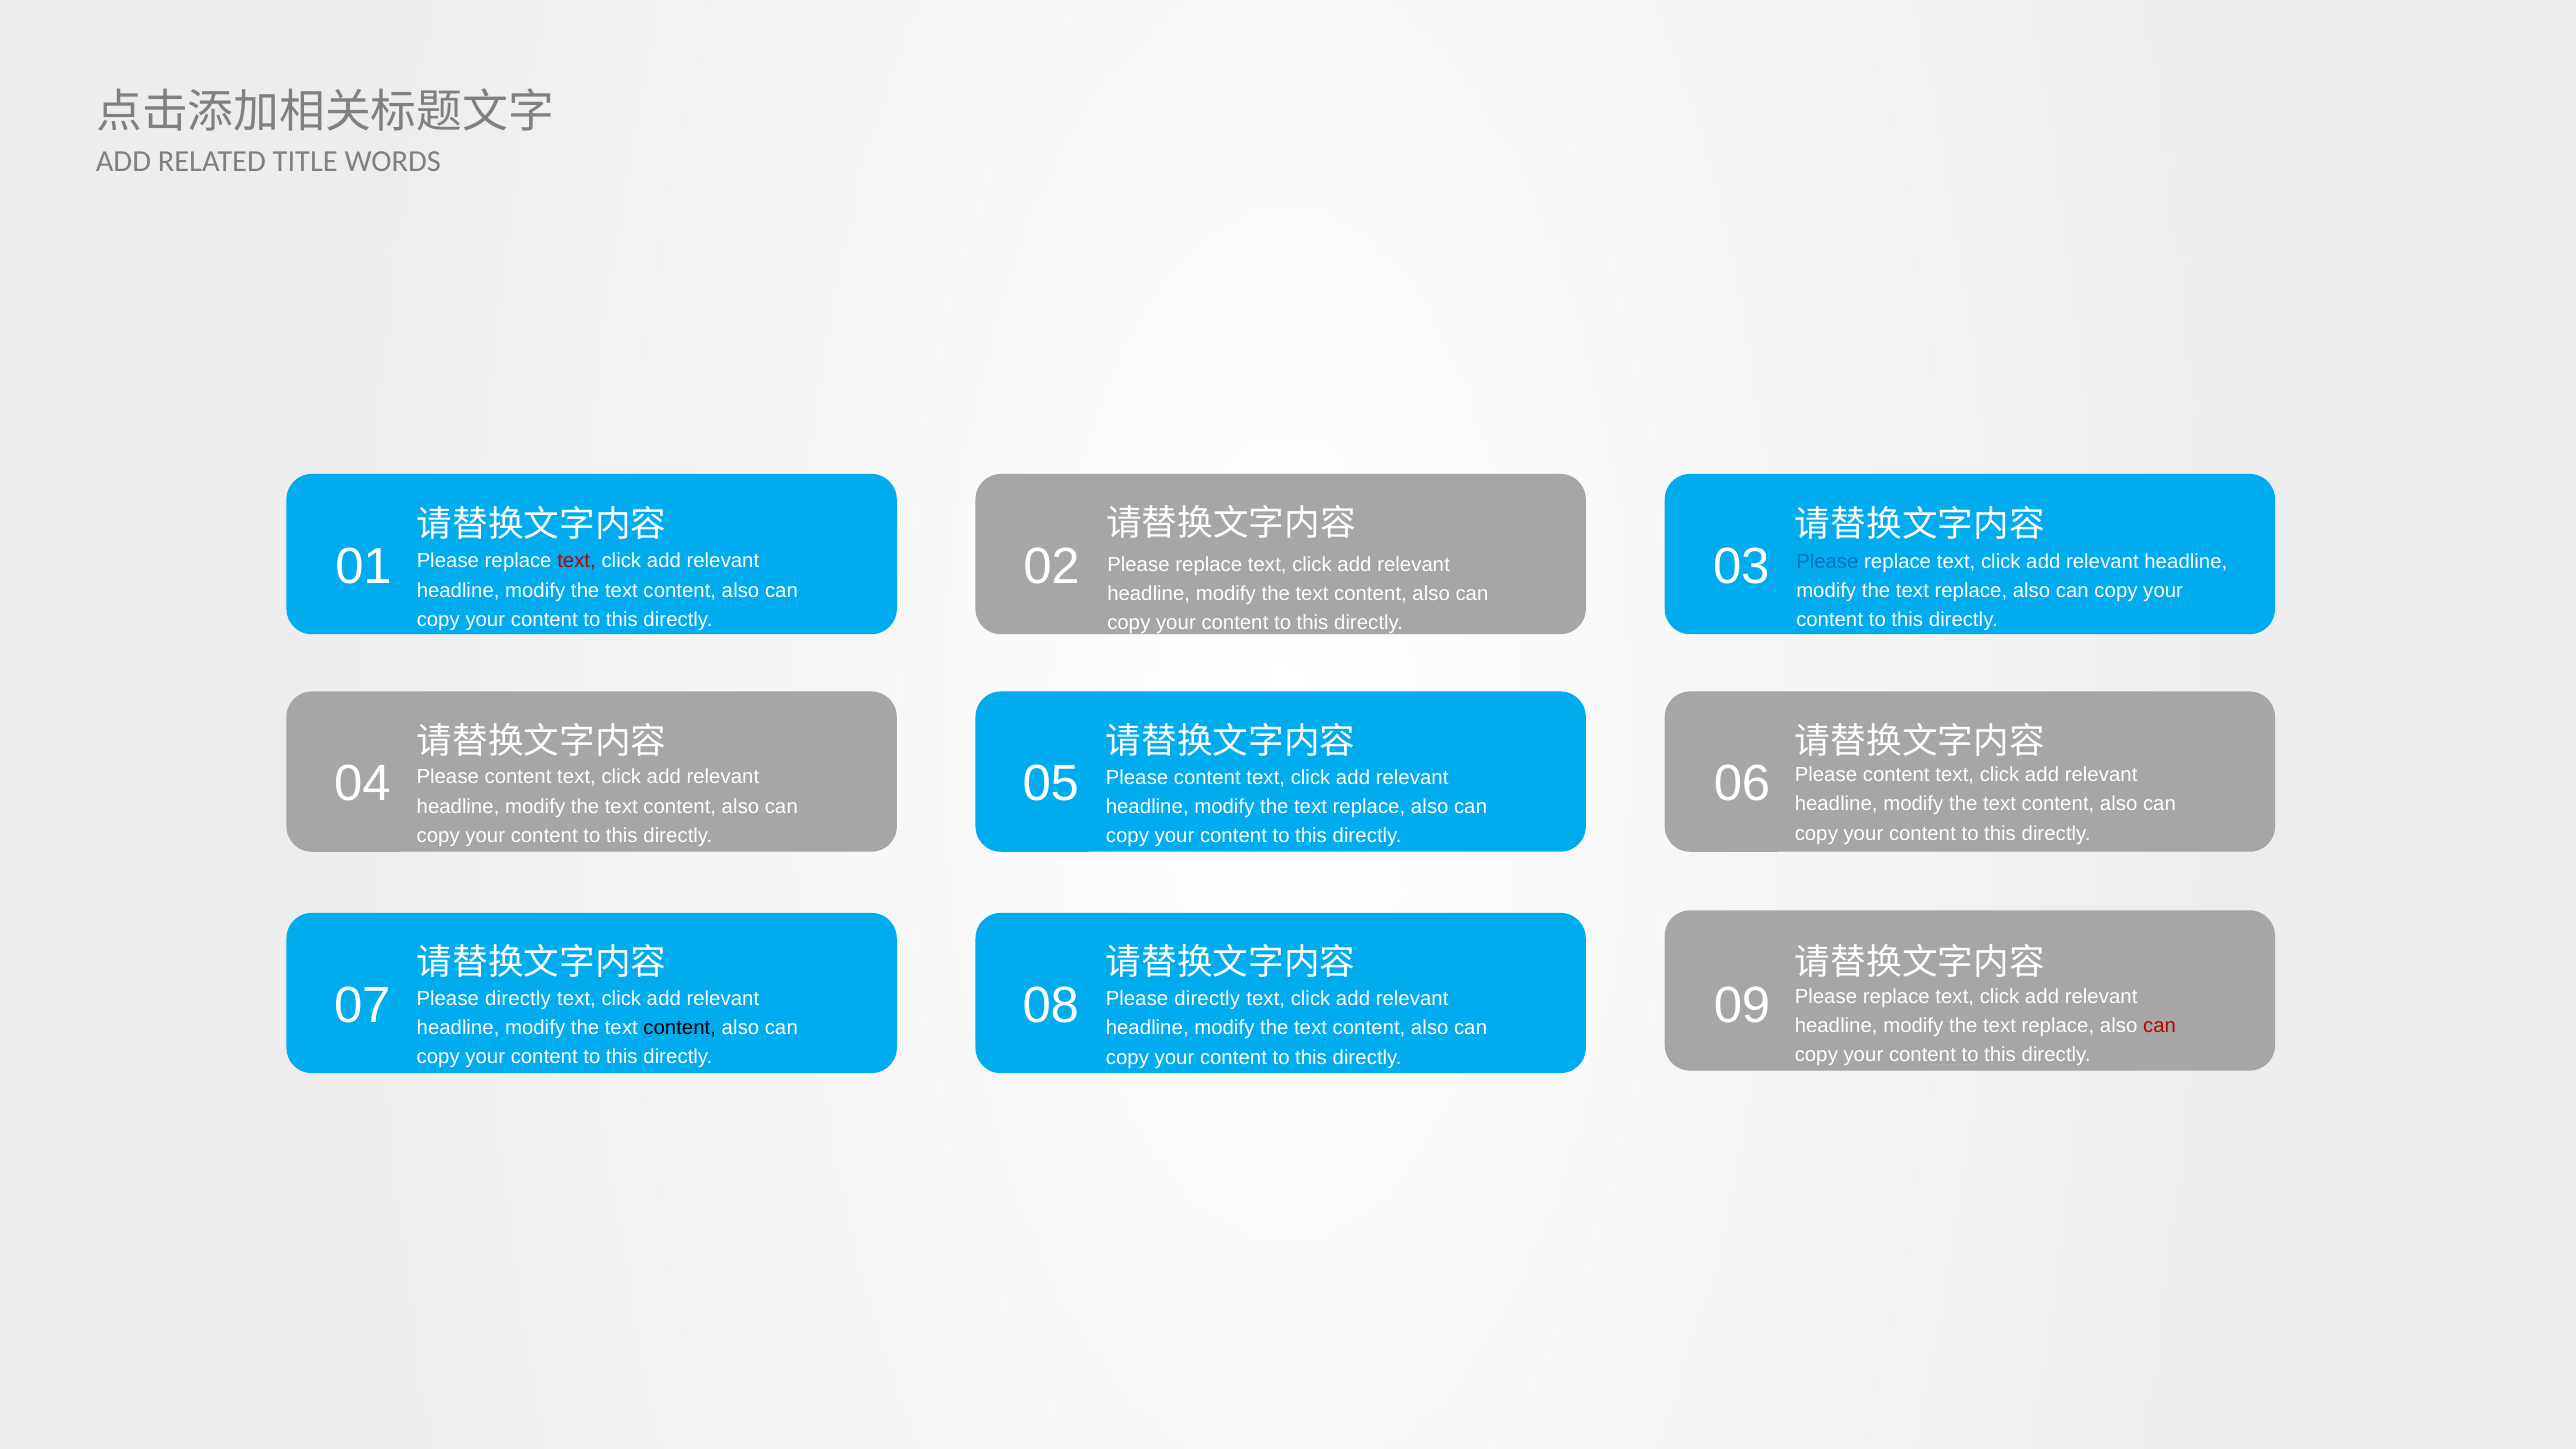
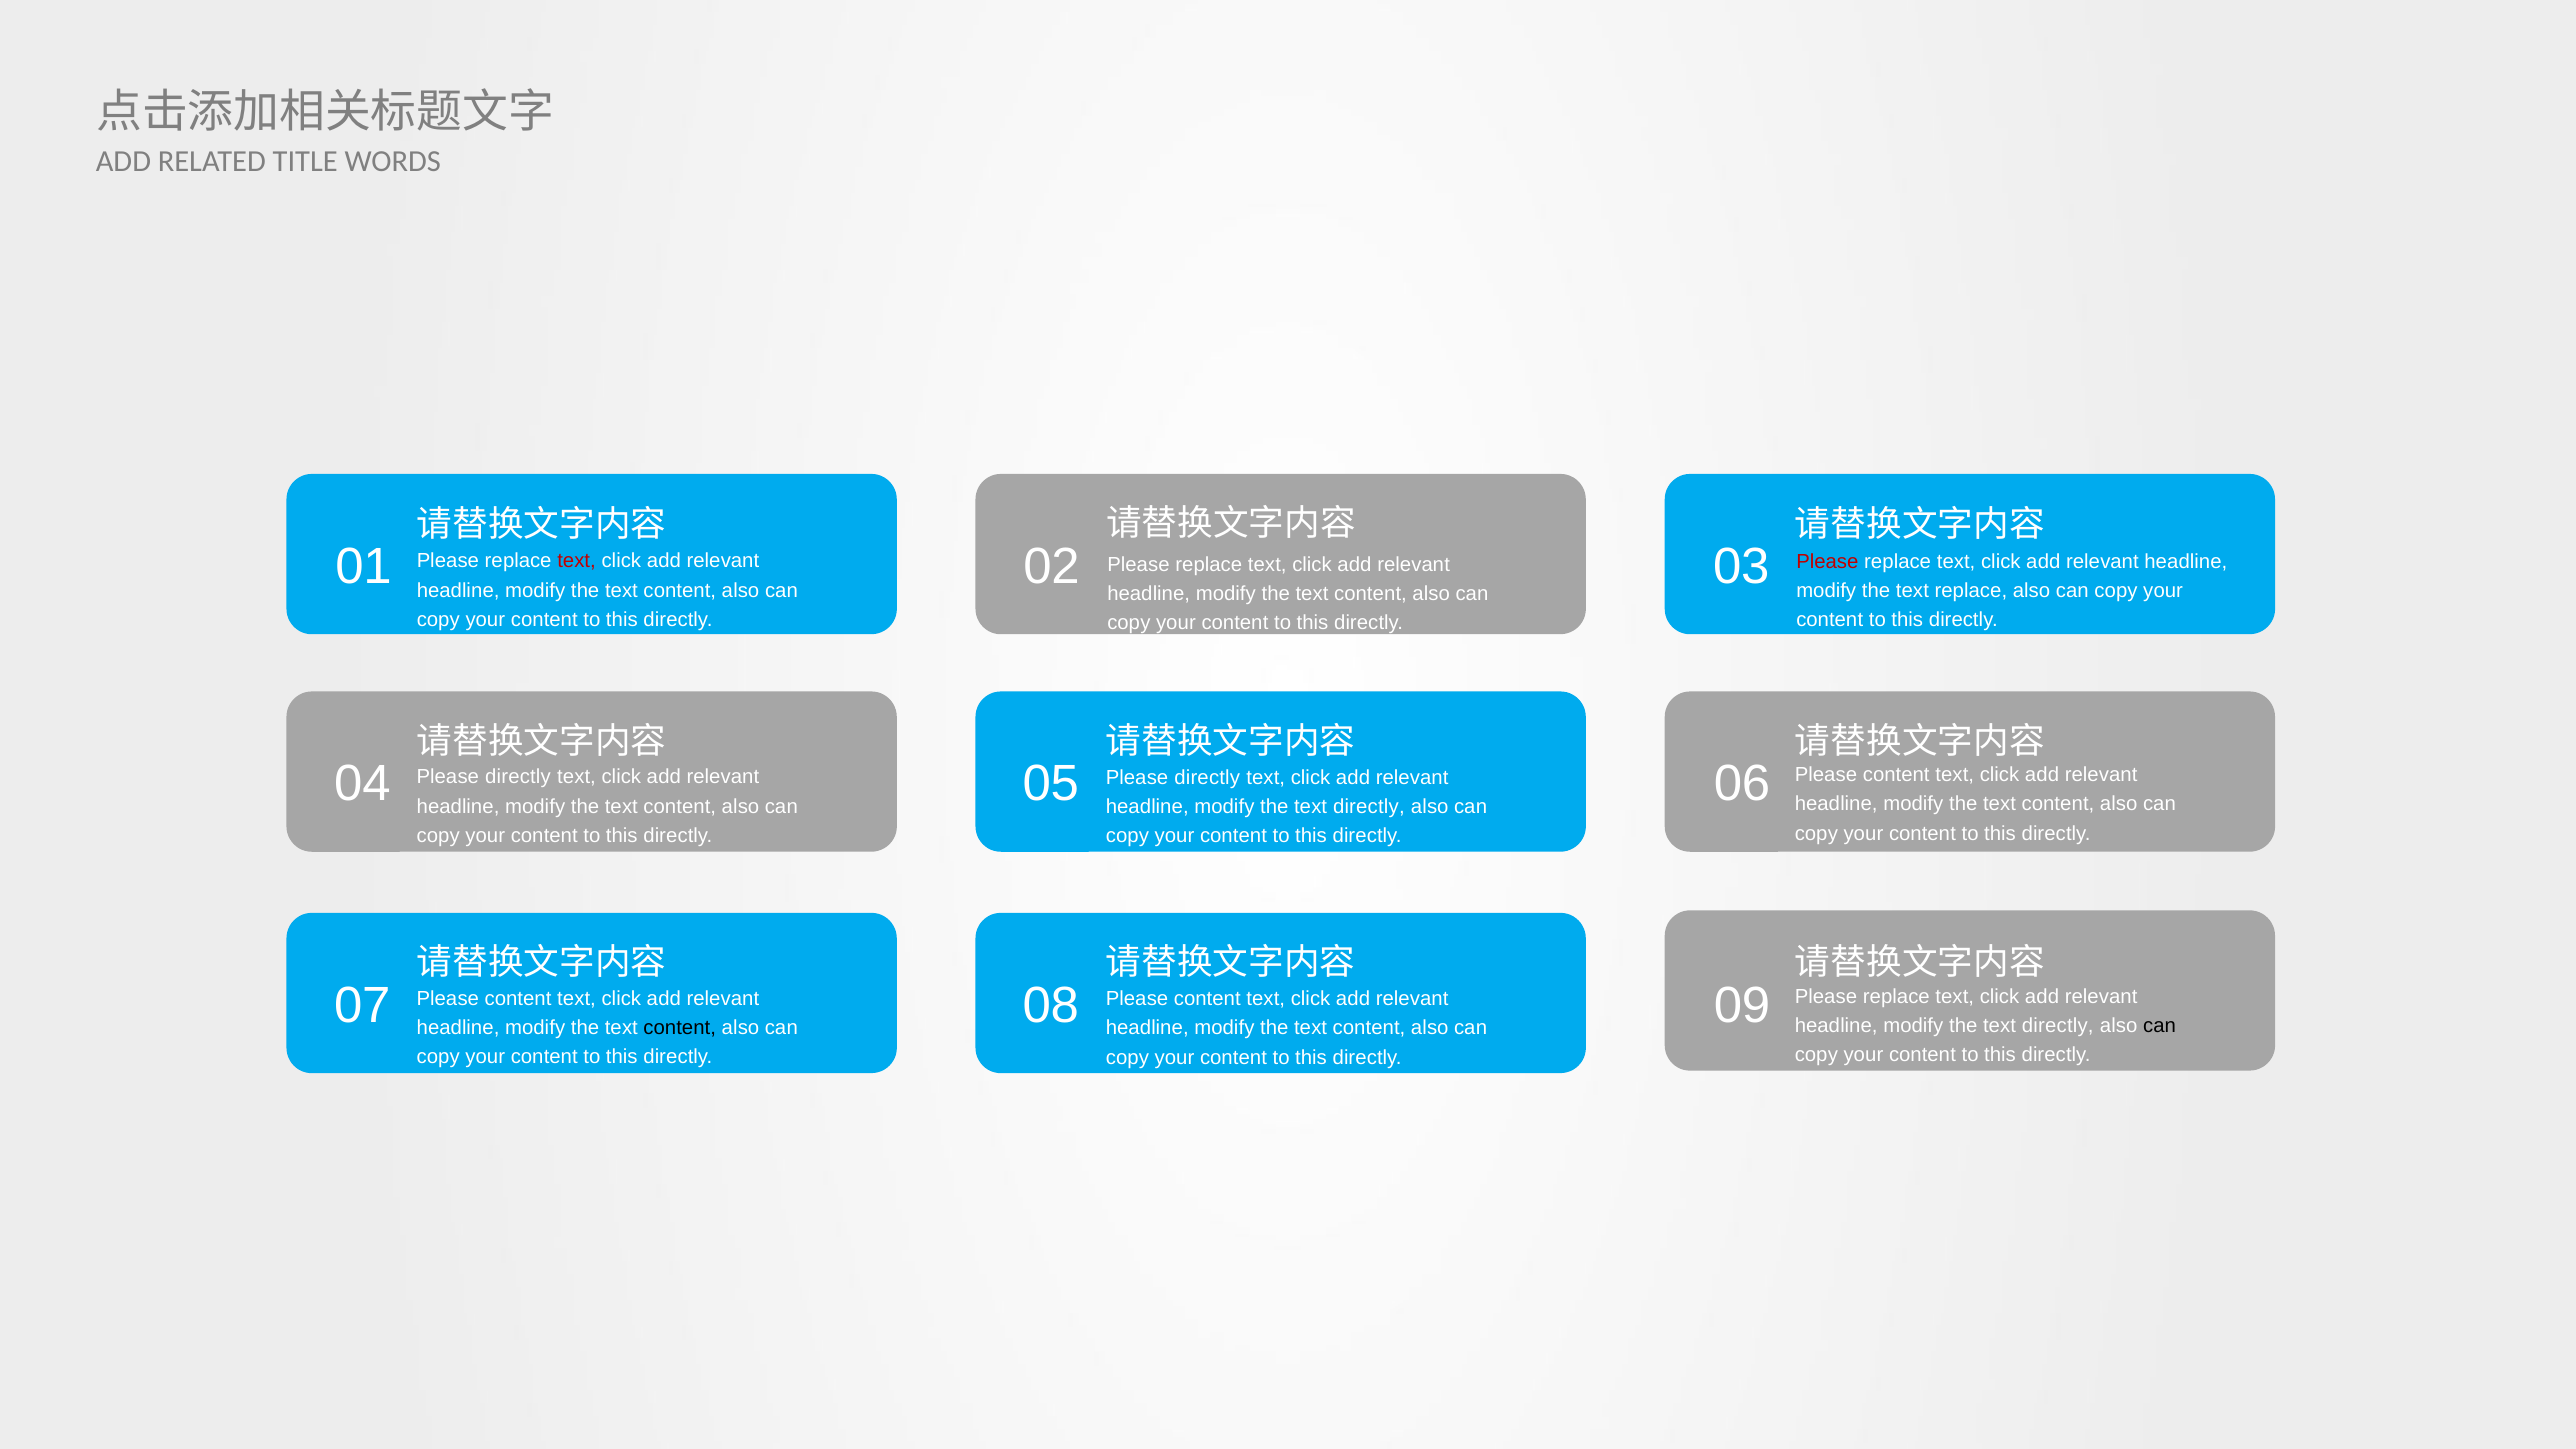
Please at (1827, 562) colour: blue -> red
content at (518, 777): content -> directly
content at (1207, 778): content -> directly
replace at (1369, 807): replace -> directly
directly at (518, 998): directly -> content
directly at (1207, 999): directly -> content
replace at (2058, 1026): replace -> directly
can at (2160, 1026) colour: red -> black
